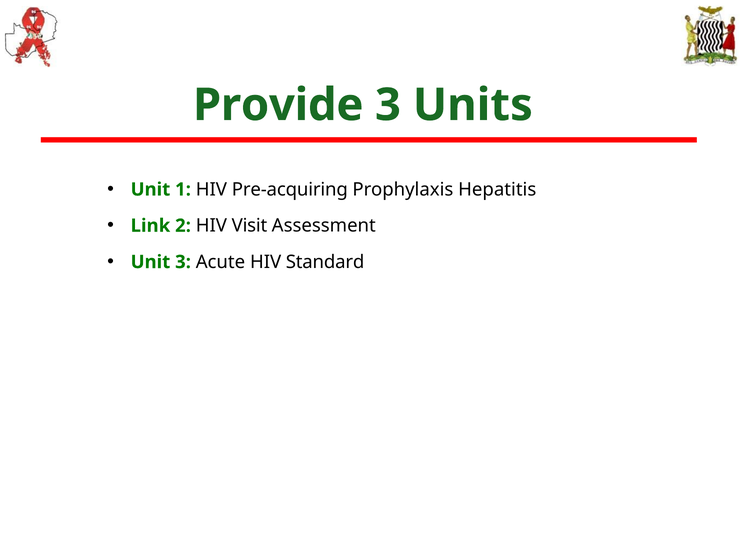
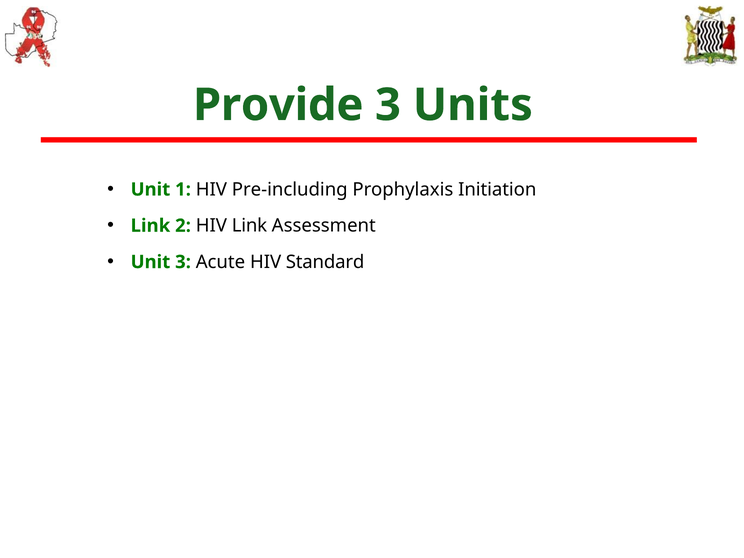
Pre-acquiring: Pre-acquiring -> Pre-including
Hepatitis: Hepatitis -> Initiation
HIV Visit: Visit -> Link
